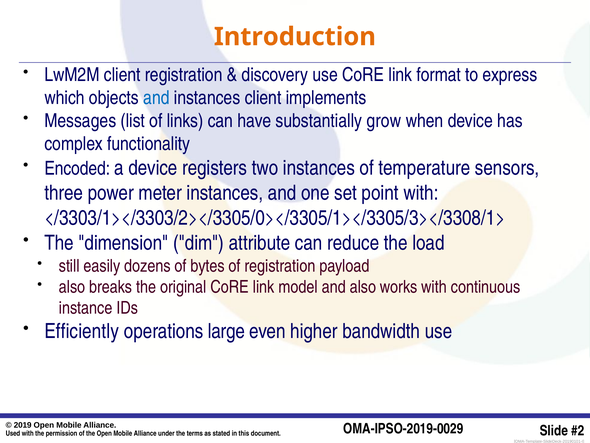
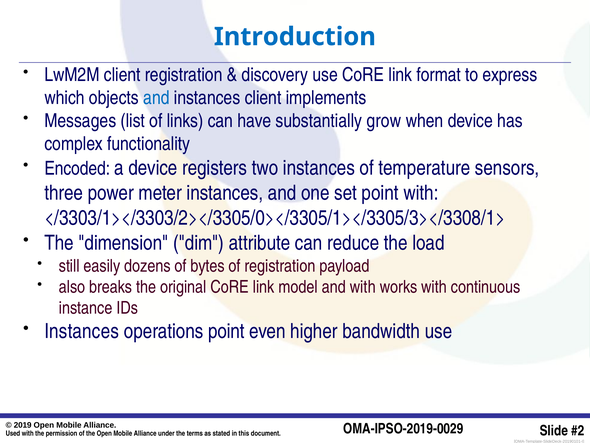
Introduction colour: orange -> blue
and also: also -> with
Efficiently at (82, 331): Efficiently -> Instances
operations large: large -> point
